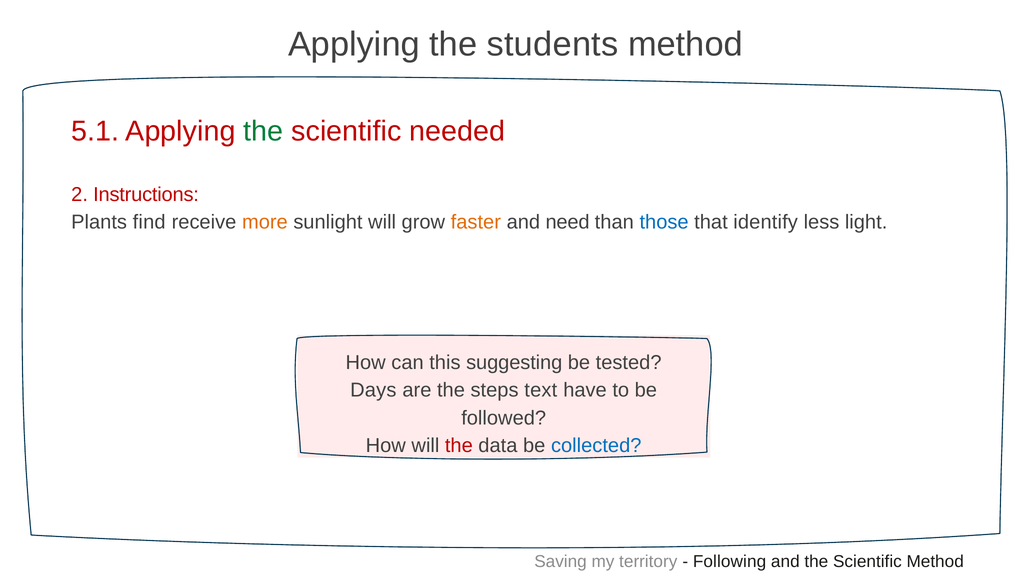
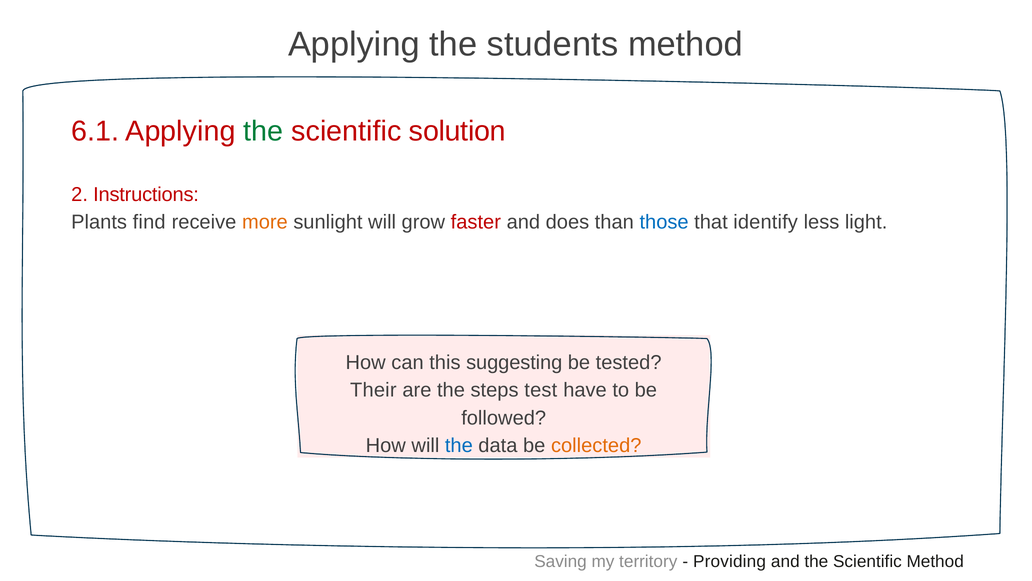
5.1: 5.1 -> 6.1
needed: needed -> solution
faster colour: orange -> red
need: need -> does
Days: Days -> Their
text: text -> test
the at (459, 445) colour: red -> blue
collected colour: blue -> orange
Following: Following -> Providing
